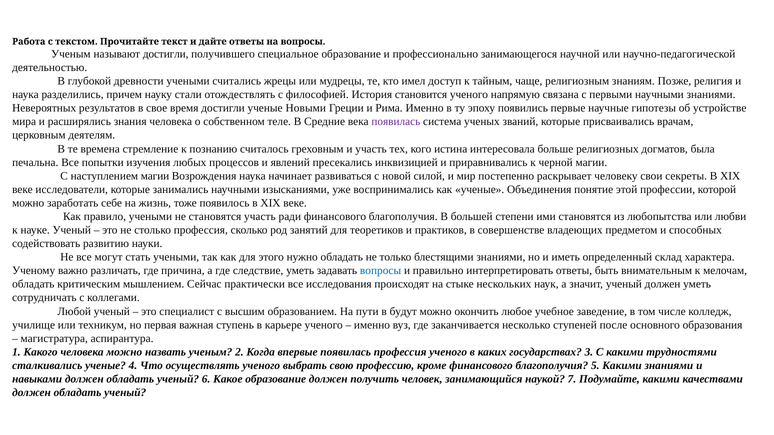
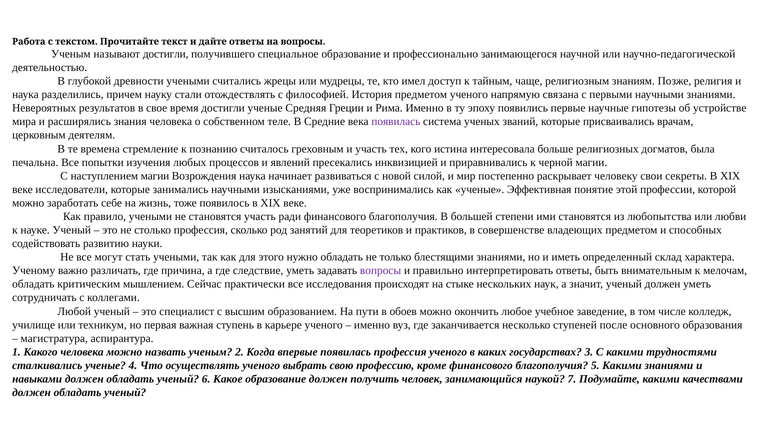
История становится: становится -> предметом
Новыми: Новыми -> Средняя
Объединения: Объединения -> Эффективная
вопросы at (381, 271) colour: blue -> purple
будут: будут -> обоев
